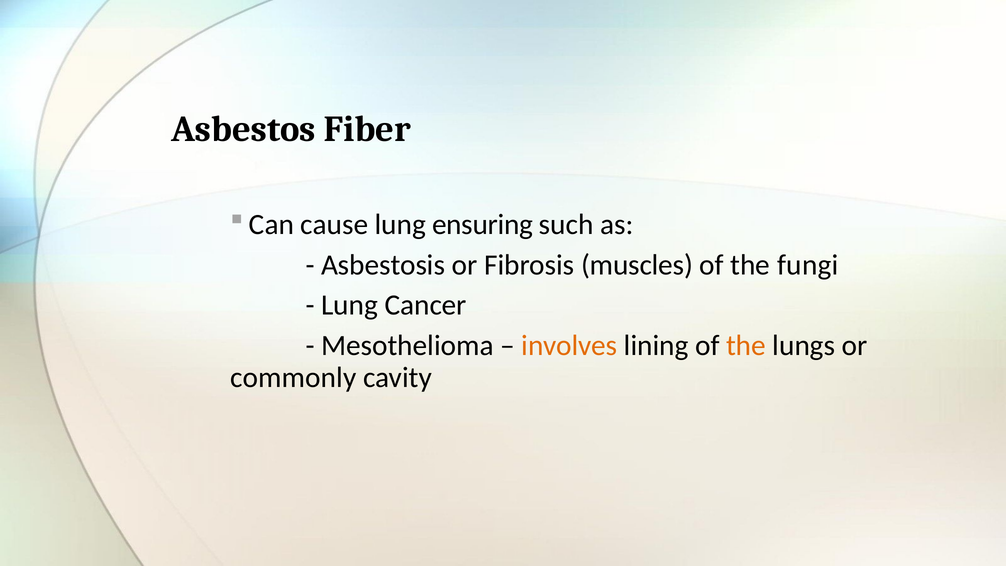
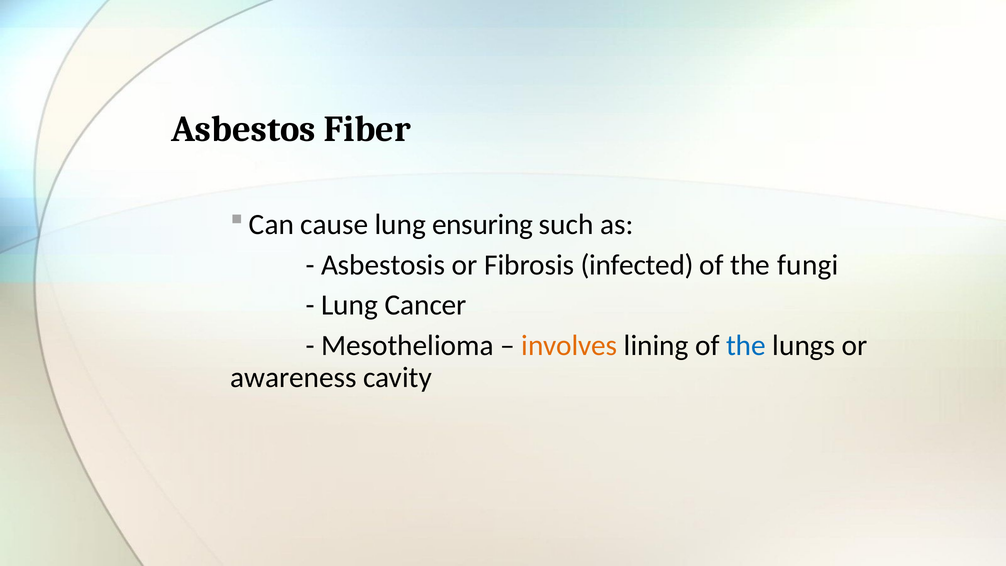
muscles: muscles -> infected
the at (746, 346) colour: orange -> blue
commonly: commonly -> awareness
